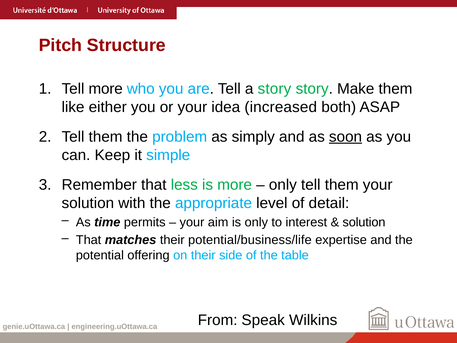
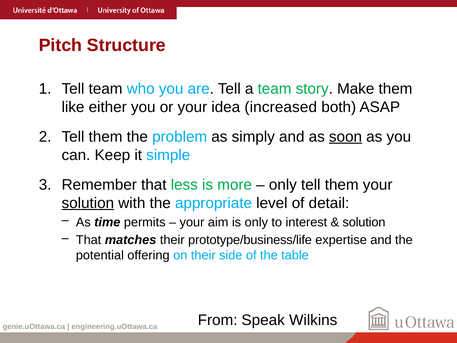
Tell more: more -> team
a story: story -> team
solution at (88, 203) underline: none -> present
potential/business/life: potential/business/life -> prototype/business/life
